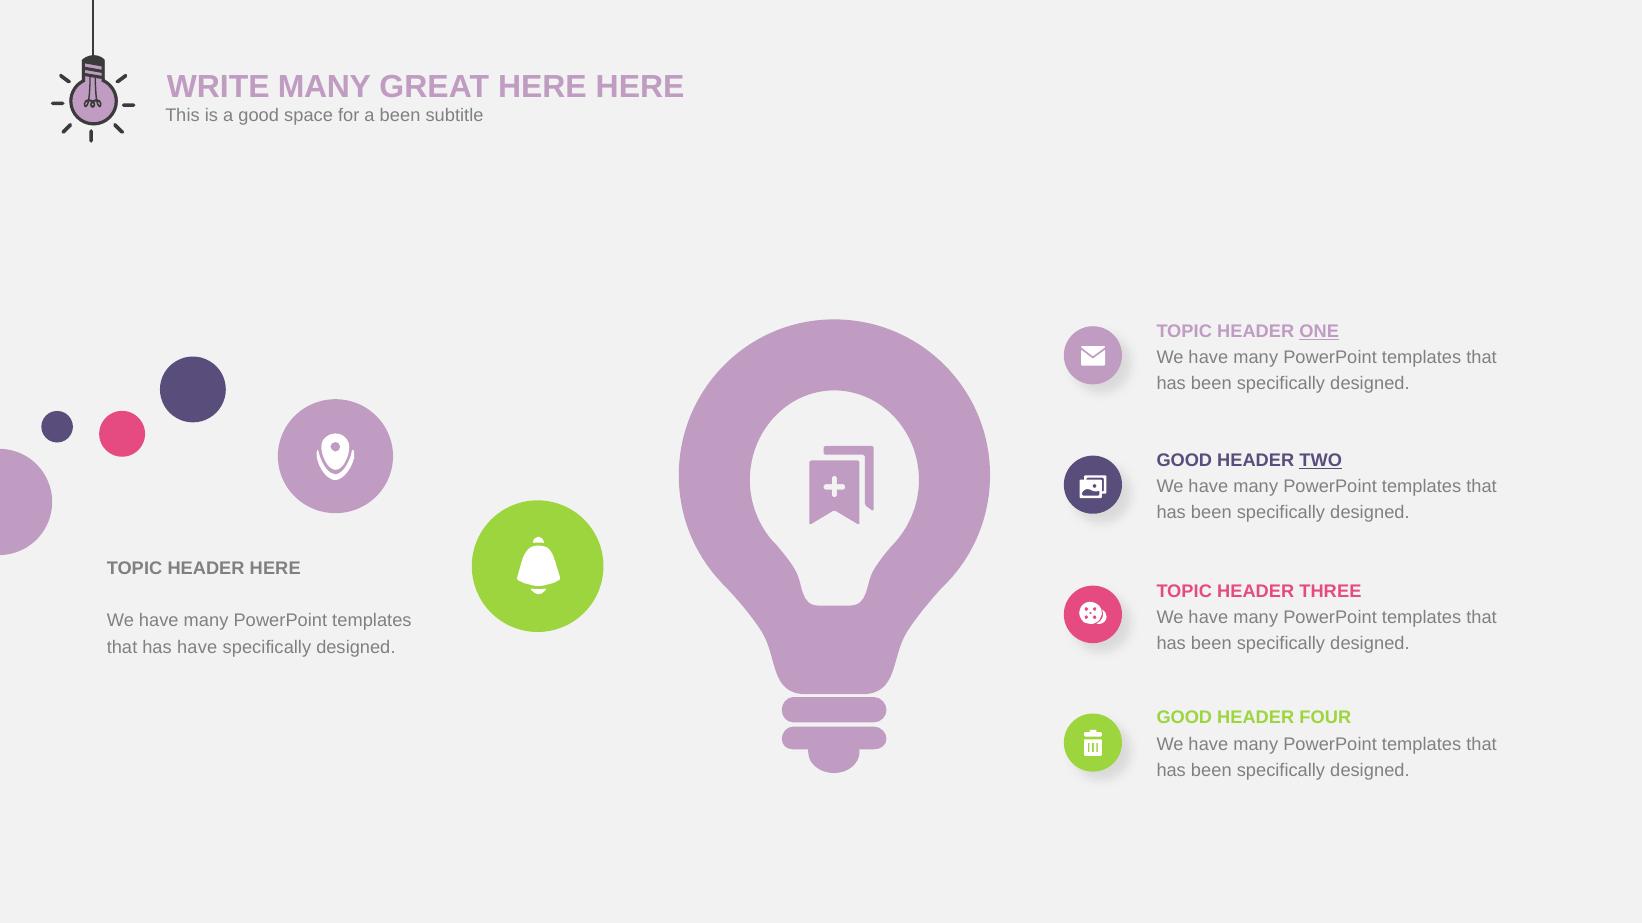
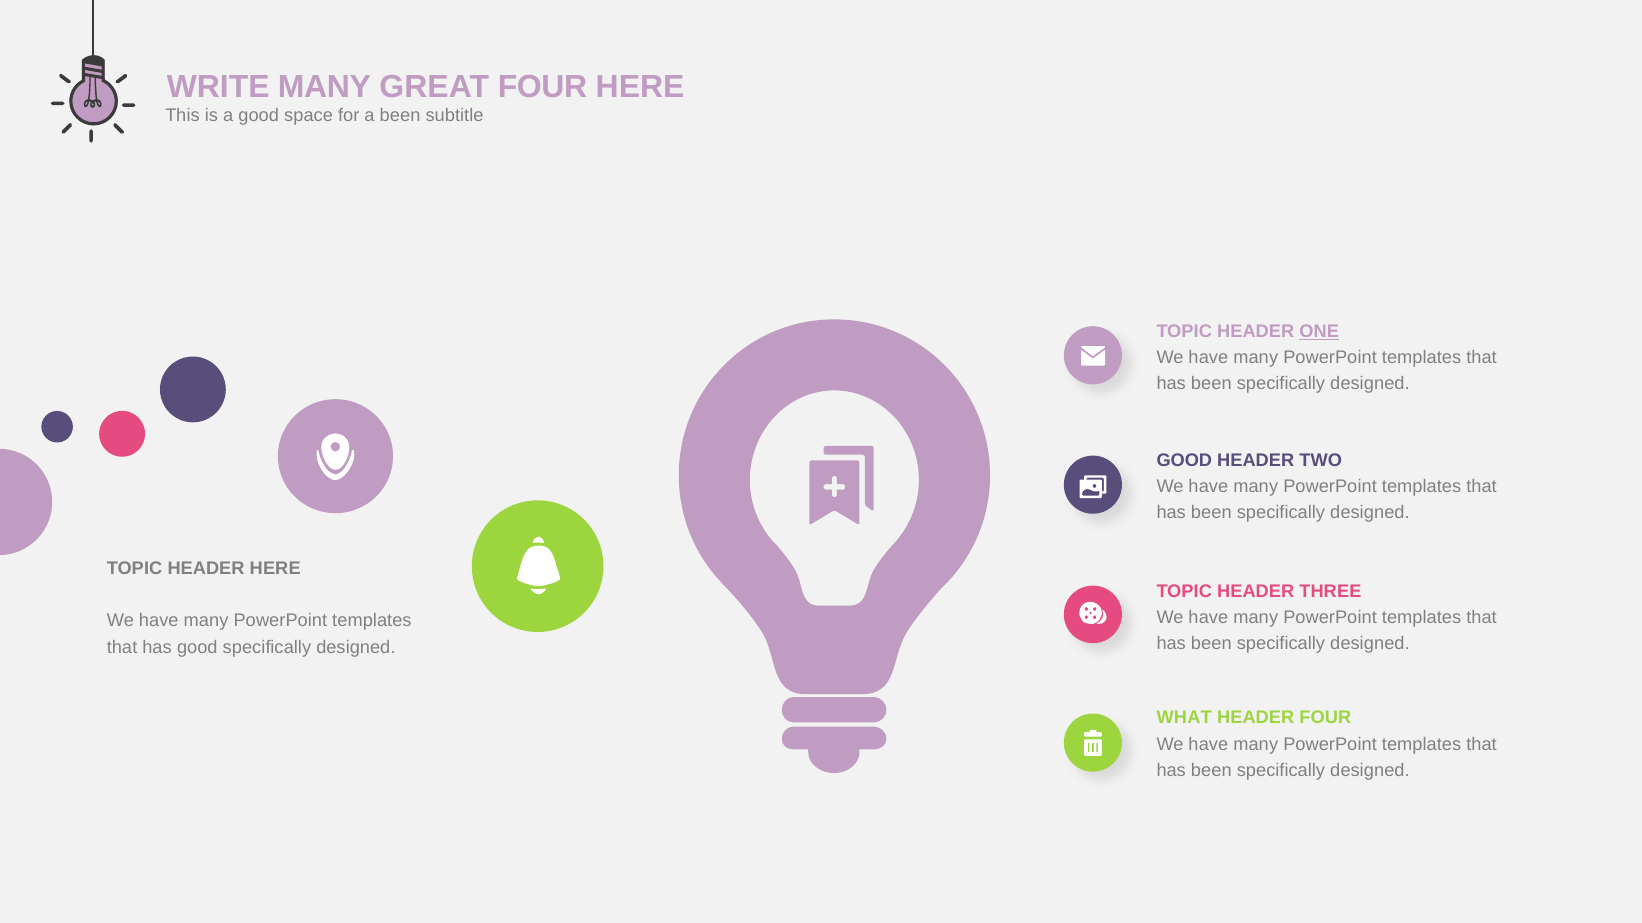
GREAT HERE: HERE -> FOUR
TWO underline: present -> none
has have: have -> good
GOOD at (1184, 718): GOOD -> WHAT
